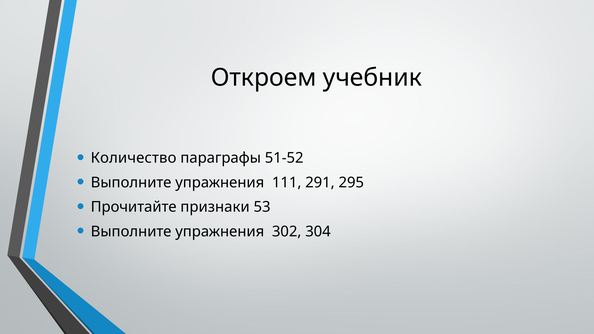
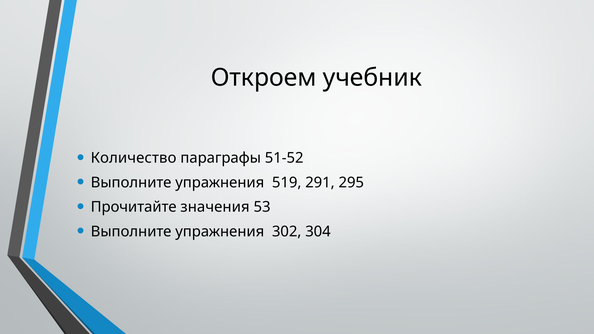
111: 111 -> 519
признаки: признаки -> значения
